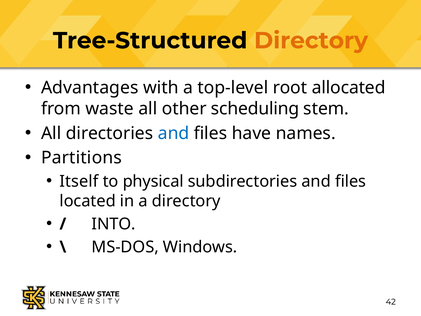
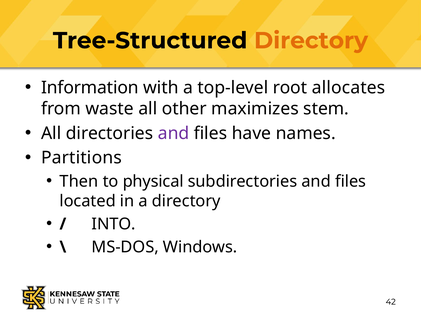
Advantages: Advantages -> Information
allocated: allocated -> allocates
scheduling: scheduling -> maximizes
and at (174, 133) colour: blue -> purple
Itself: Itself -> Then
